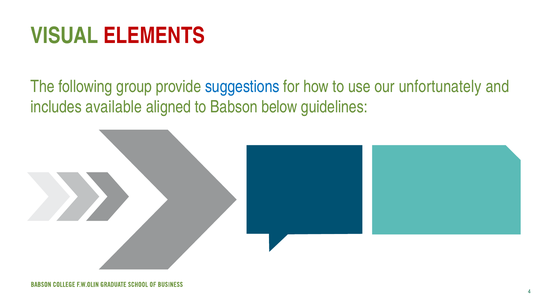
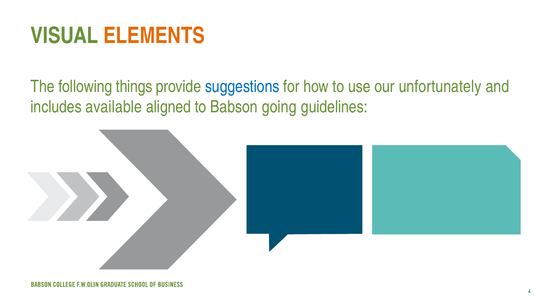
ELEMENTS colour: red -> orange
group: group -> things
below: below -> going
